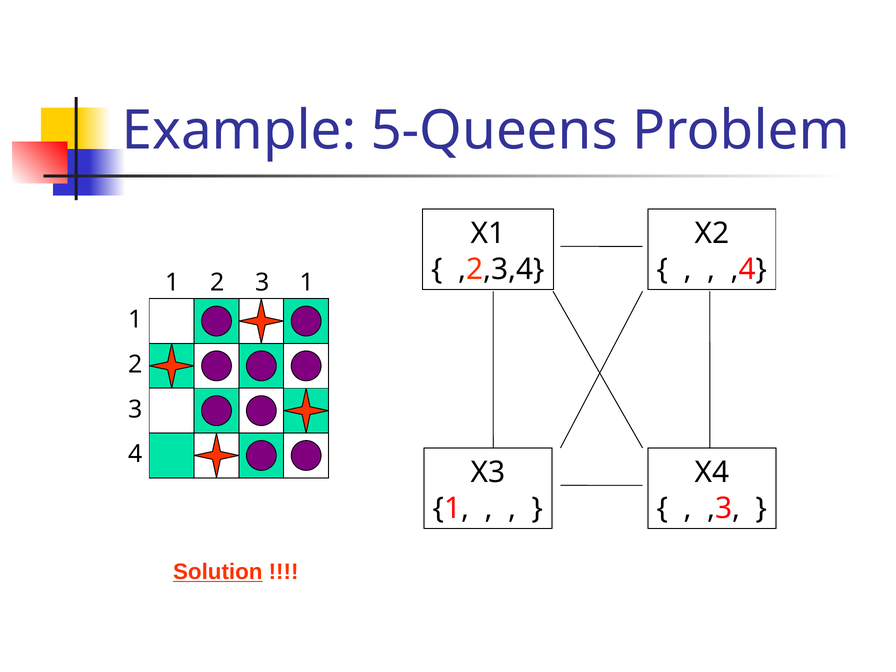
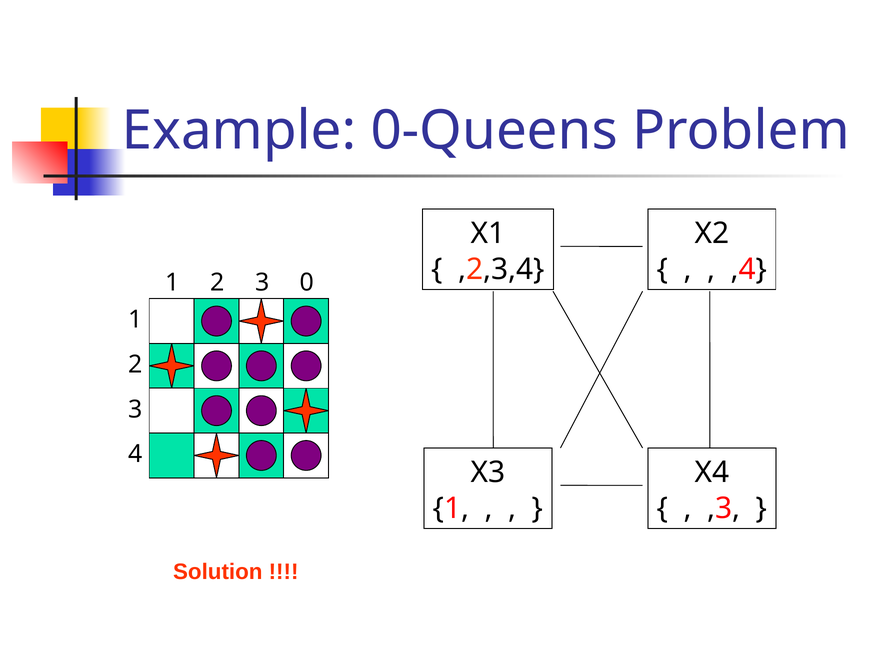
5-Queens: 5-Queens -> 0-Queens
2 1: 1 -> 0
Solution underline: present -> none
